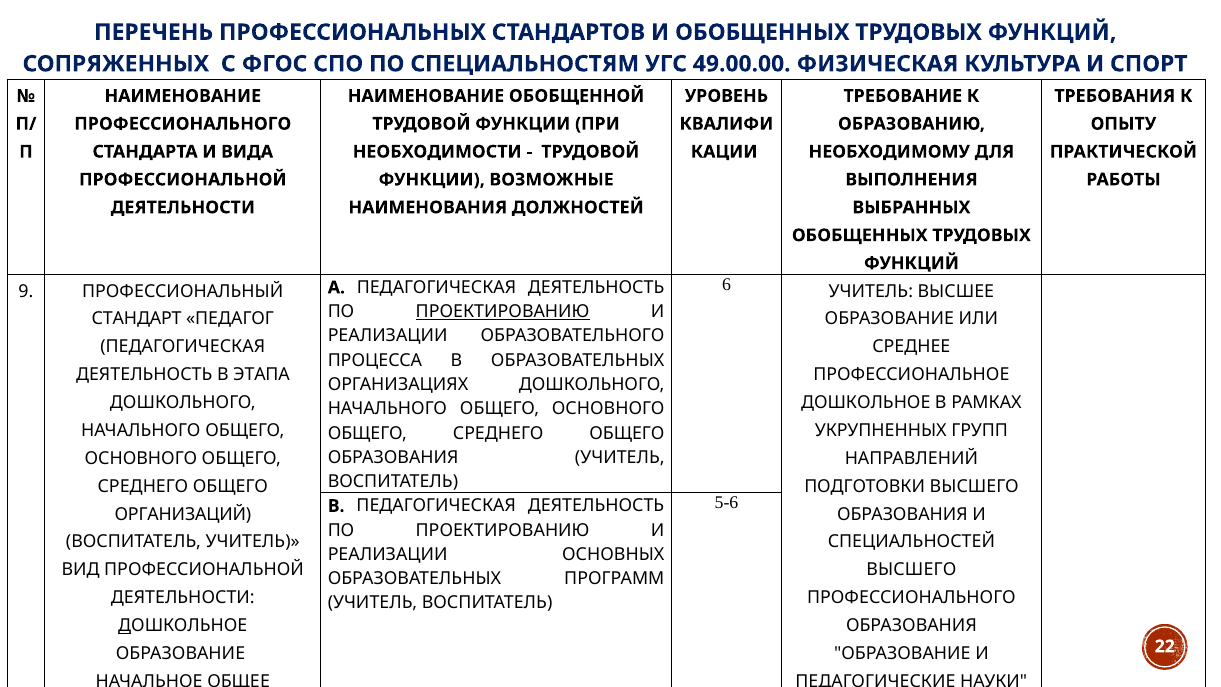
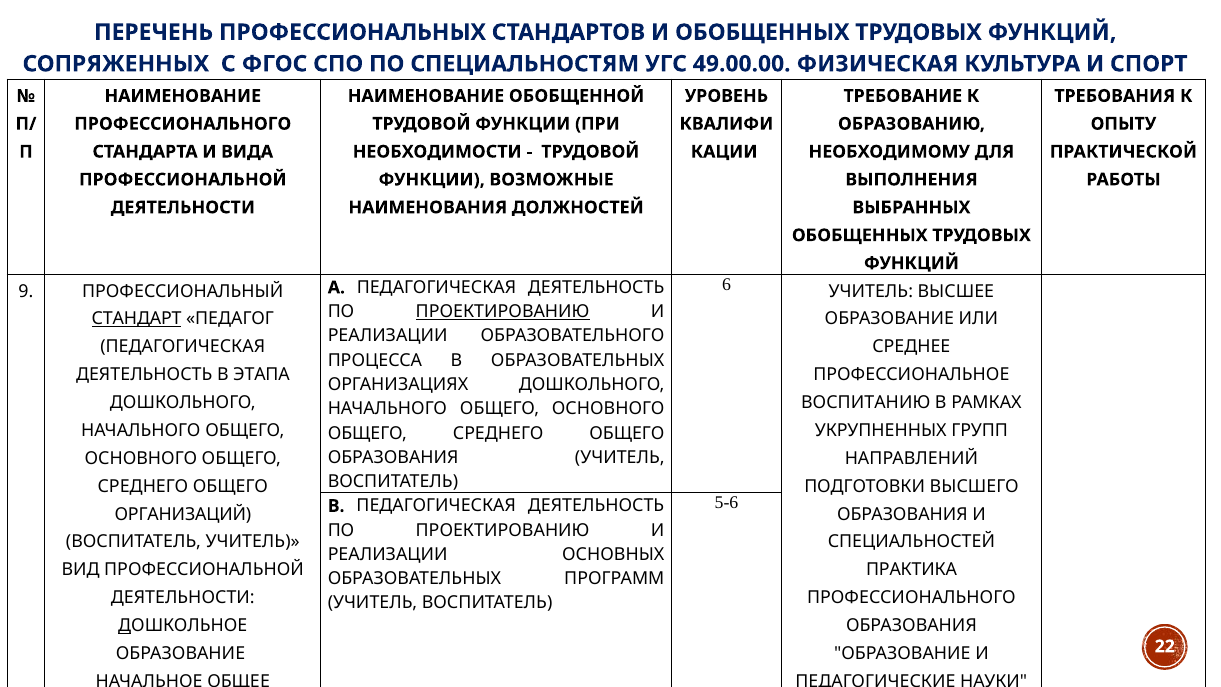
СТАНДАРТ underline: none -> present
ДОШКОЛЬНОЕ at (866, 403): ДОШКОЛЬНОЕ -> ВОСПИТАНИЮ
ВЫСШЕГО at (911, 570): ВЫСШЕГО -> ПРАКТИКА
